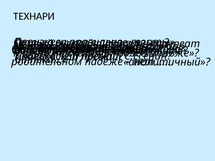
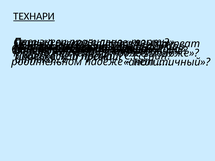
ТЕХНАРИ underline: none -> present
